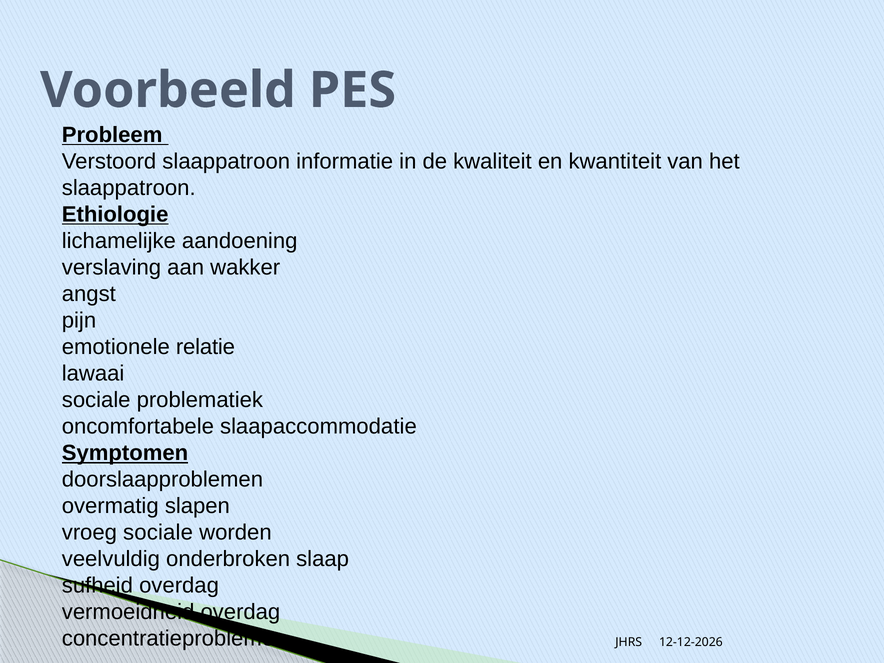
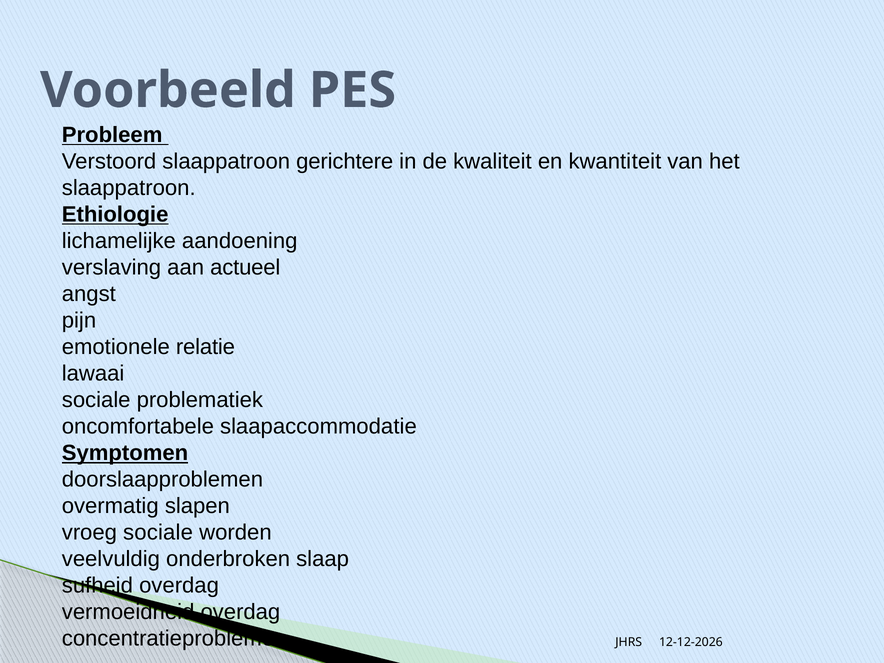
informatie: informatie -> gerichtere
wakker: wakker -> actueel
